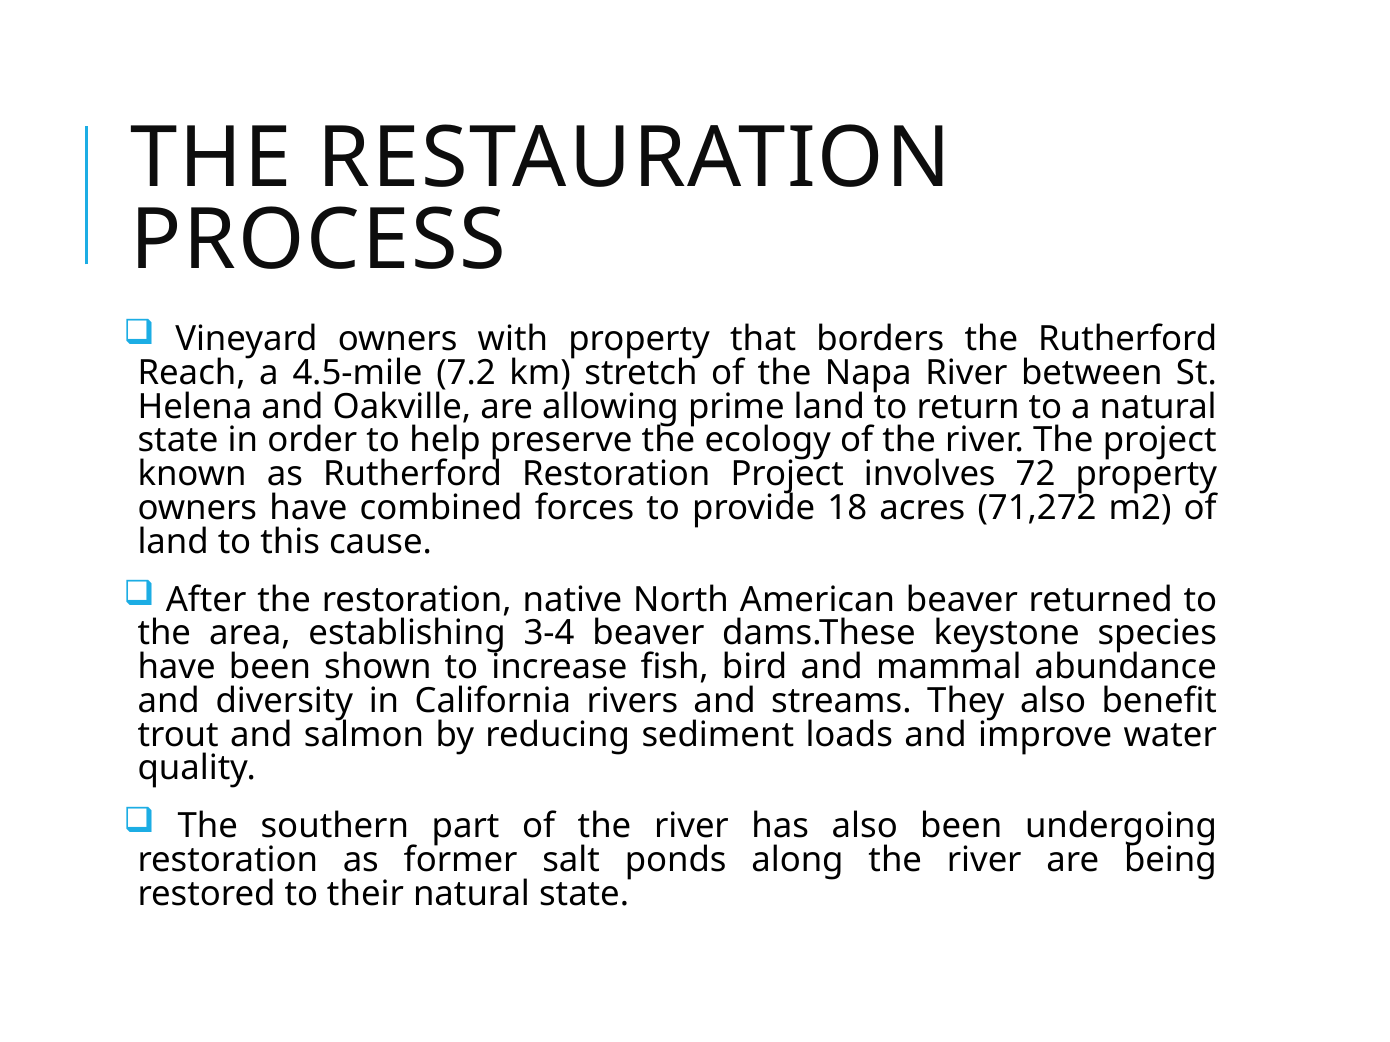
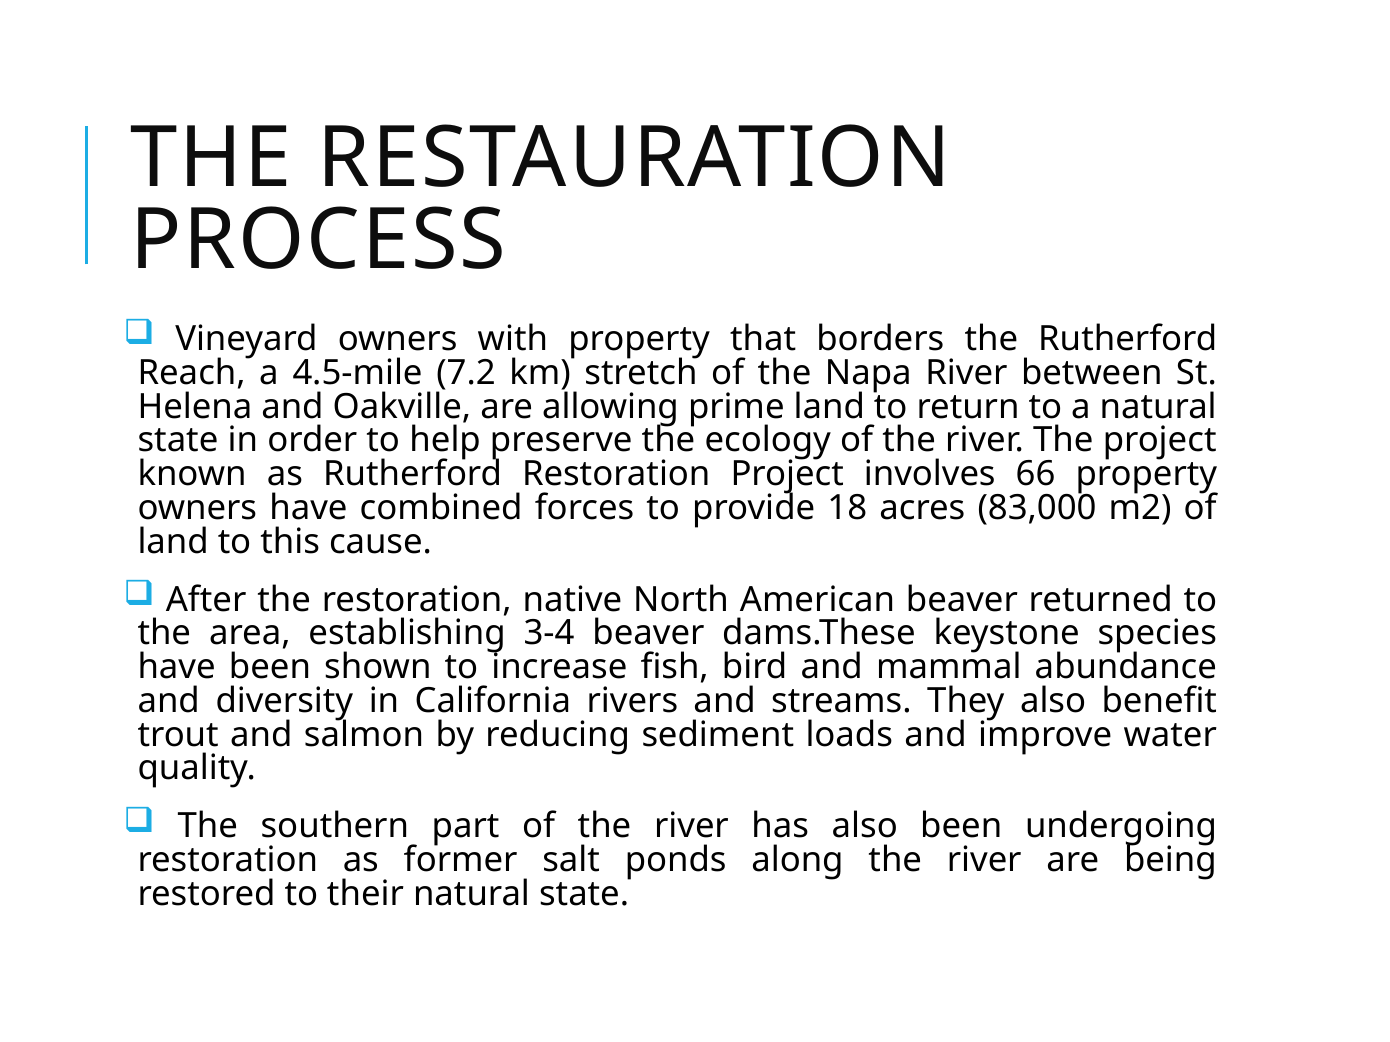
72: 72 -> 66
71,272: 71,272 -> 83,000
